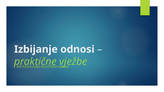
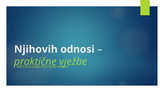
Izbijanje: Izbijanje -> Njihovih
